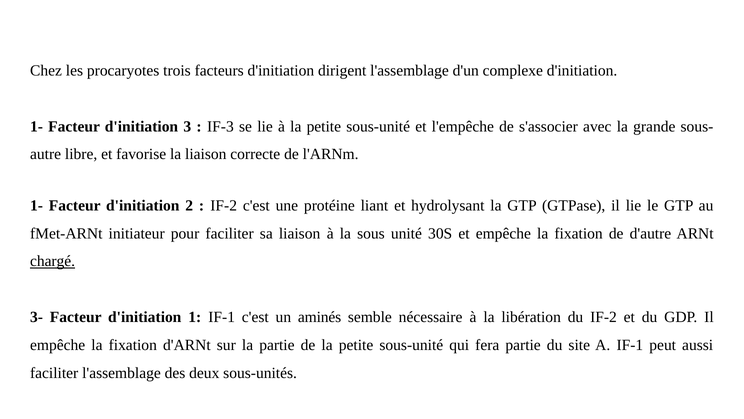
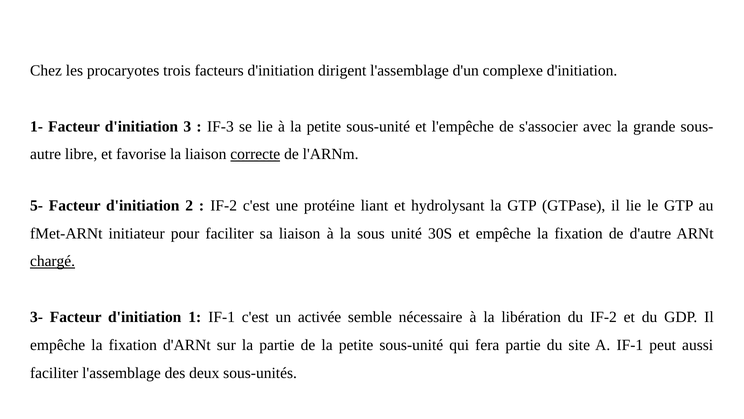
correcte underline: none -> present
1- at (37, 205): 1- -> 5-
aminés: aminés -> activée
